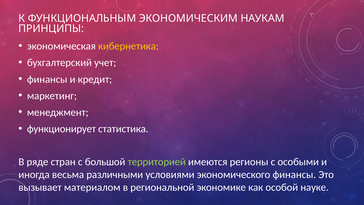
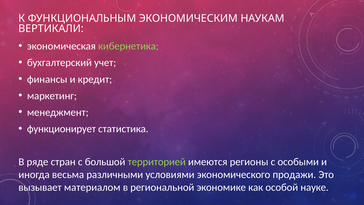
ПРИНЦИПЫ: ПРИНЦИПЫ -> ВЕРТИКАЛИ
кибернетика colour: yellow -> light green
экономического финансы: финансы -> продажи
